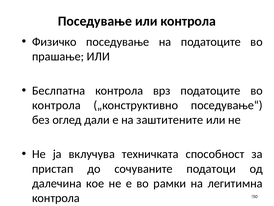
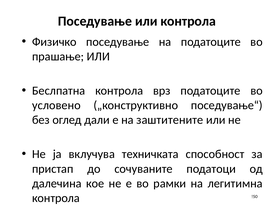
контрола at (56, 105): контрола -> условено
